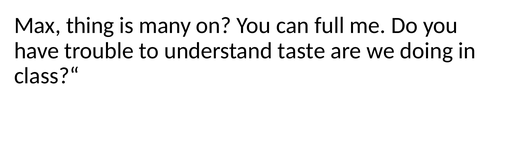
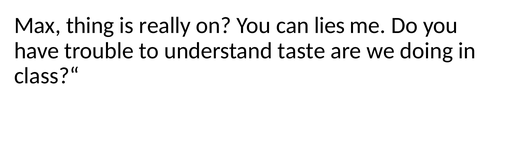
many: many -> really
full: full -> lies
